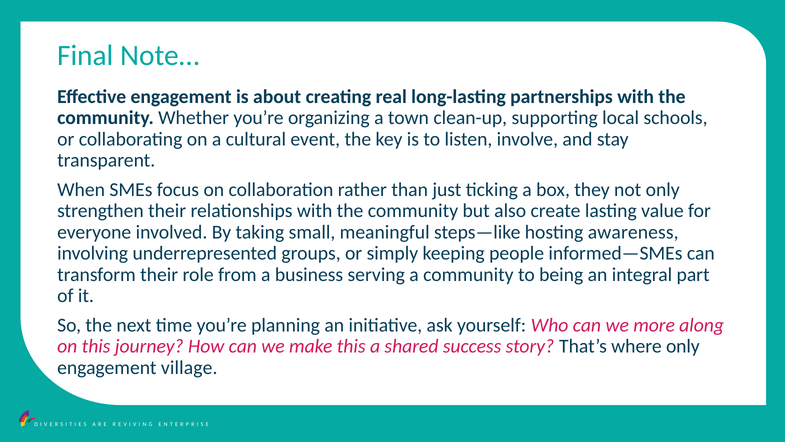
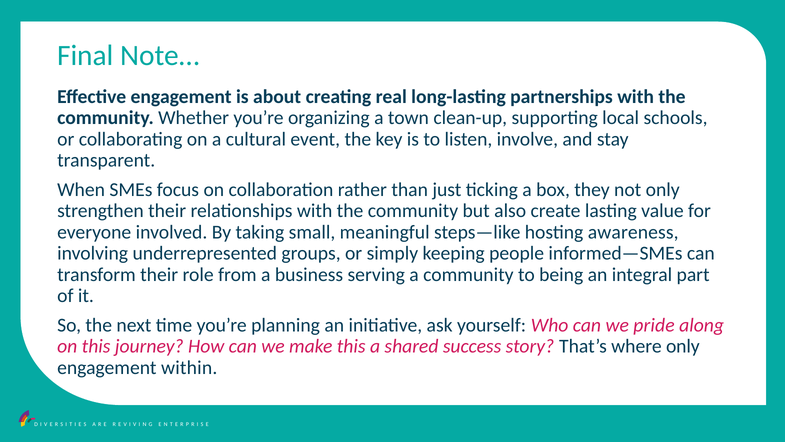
more: more -> pride
village: village -> within
